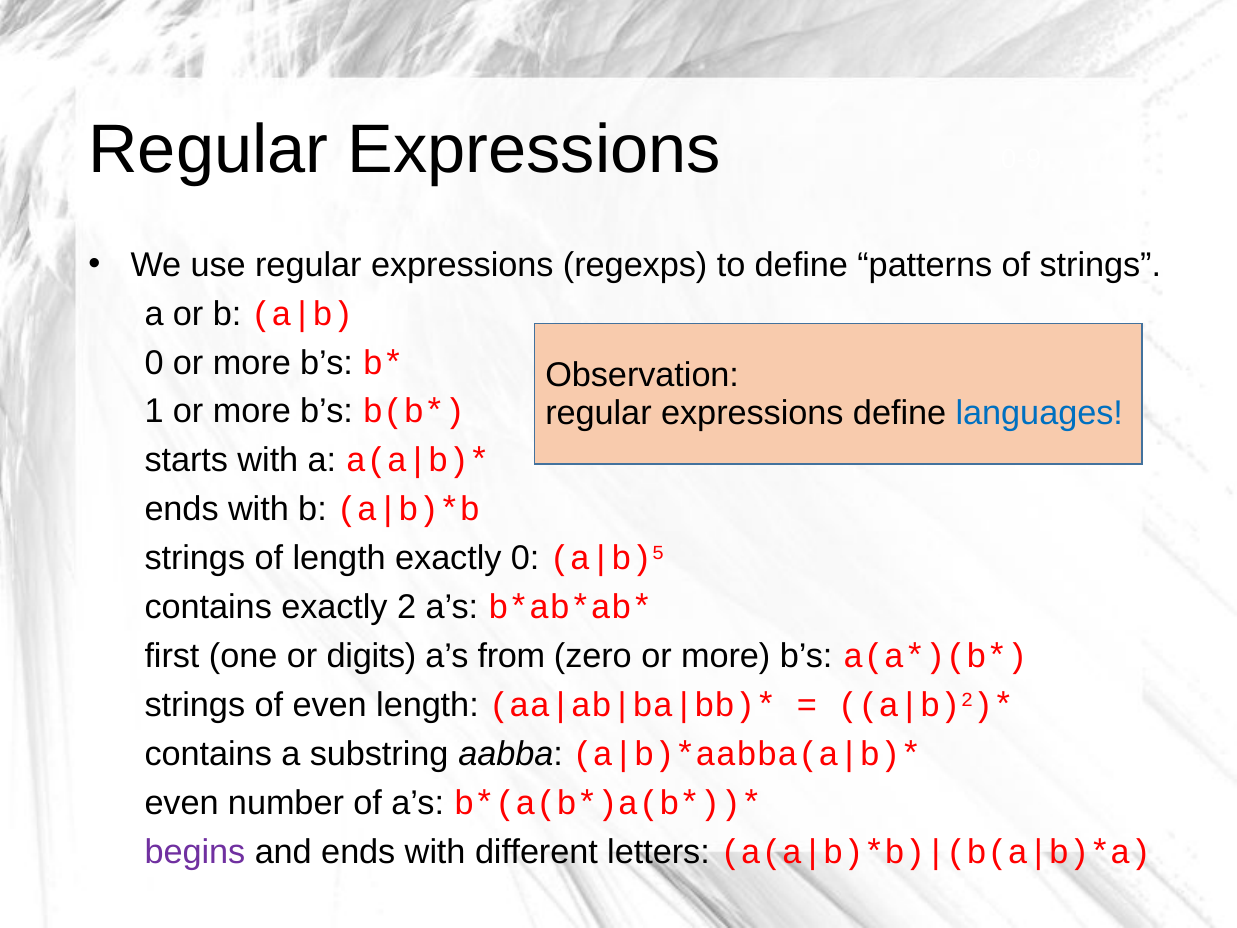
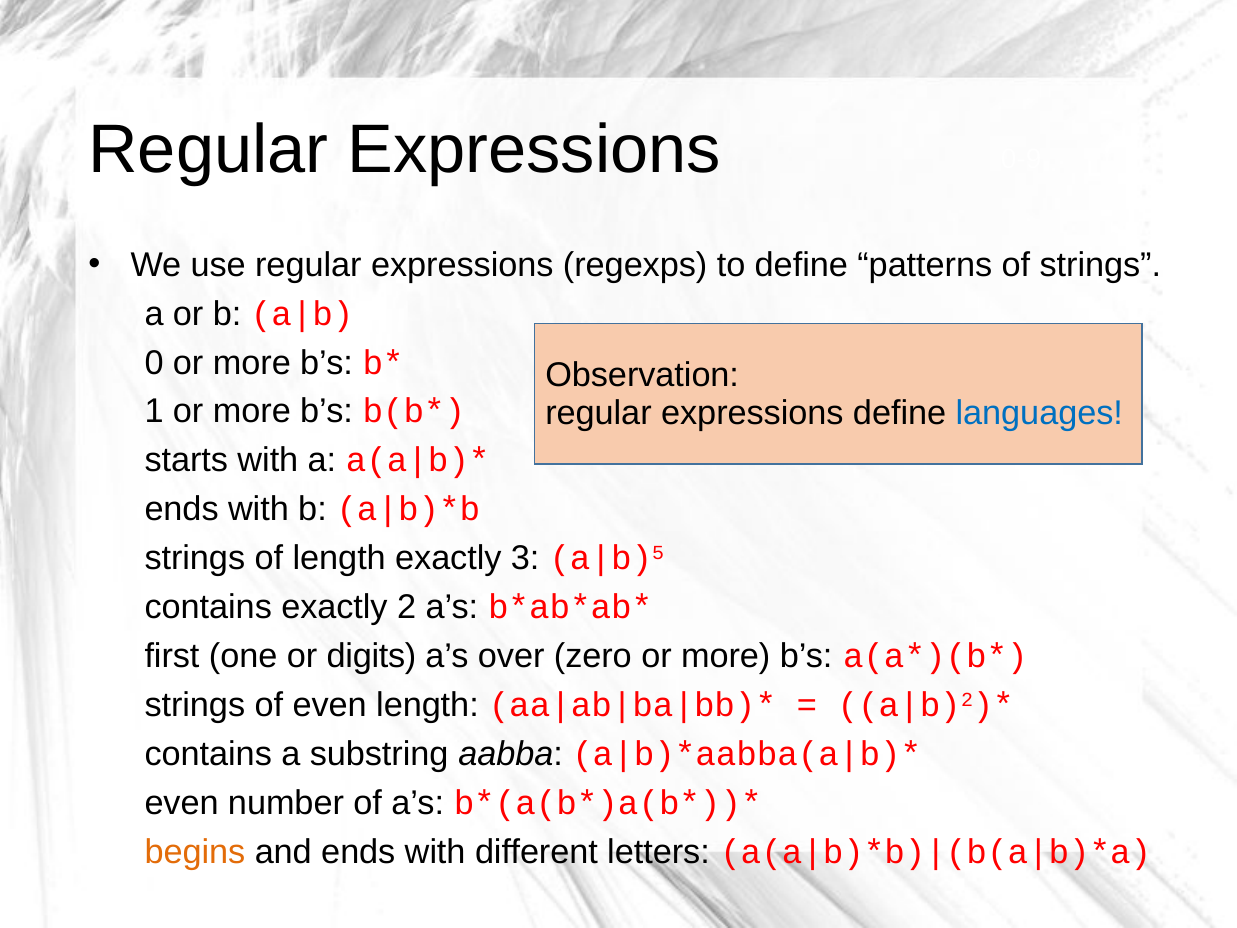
exactly 0: 0 -> 3
from: from -> over
begins colour: purple -> orange
